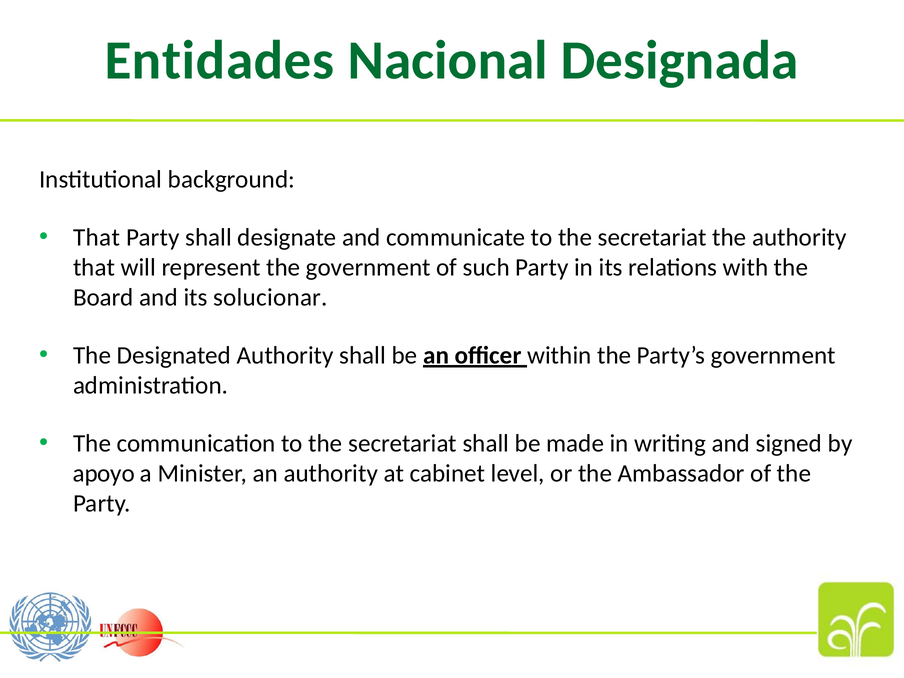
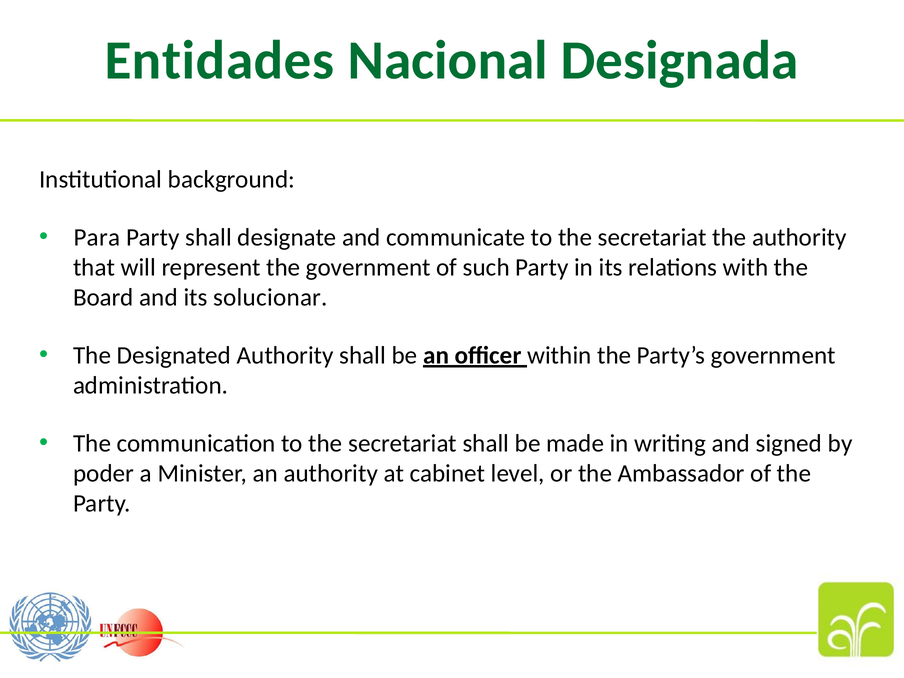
That at (97, 237): That -> Para
apoyo: apoyo -> poder
